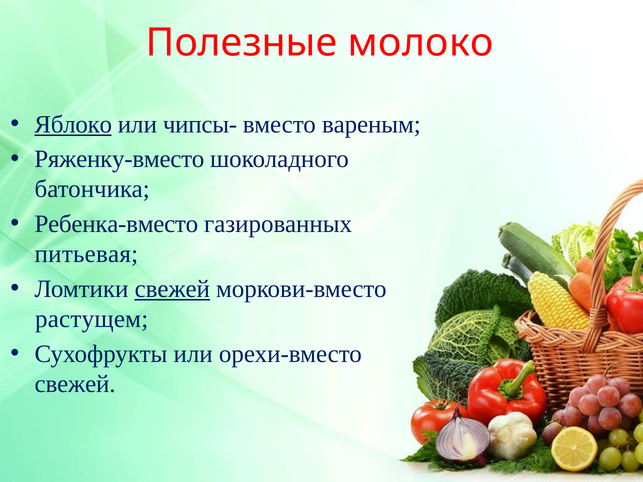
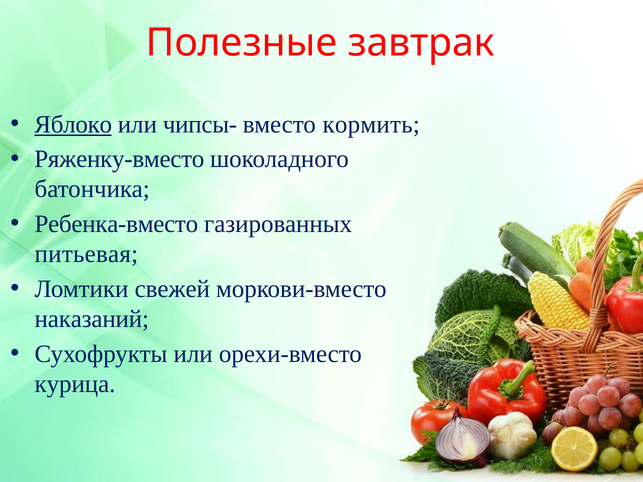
молоко: молоко -> завтрак
вареным: вареным -> кормить
свежей at (172, 289) underline: present -> none
растущем: растущем -> наказаний
свежей at (75, 384): свежей -> курица
